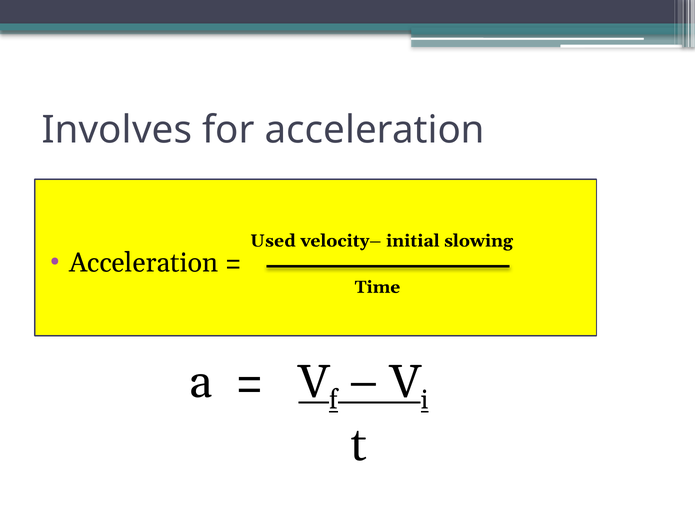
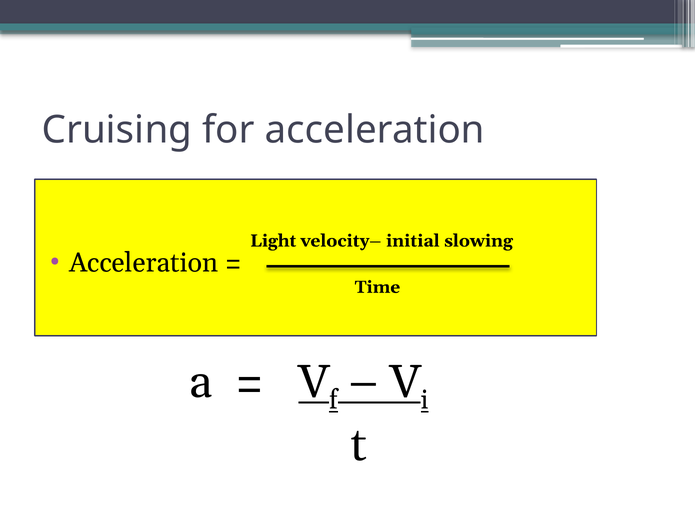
Involves: Involves -> Cruising
Used: Used -> Light
